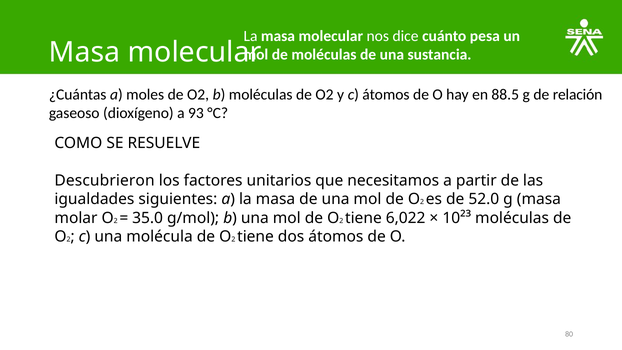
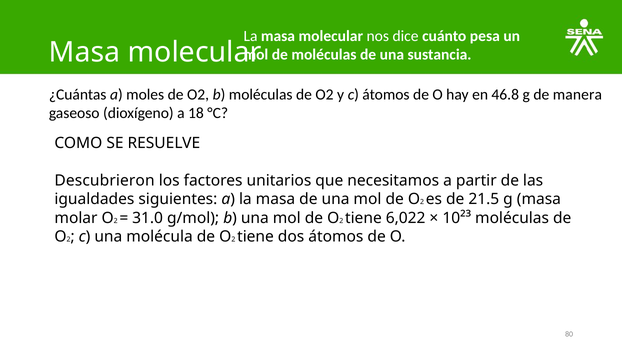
88.5: 88.5 -> 46.8
relación: relación -> manera
93: 93 -> 18
52.0: 52.0 -> 21.5
35.0: 35.0 -> 31.0
